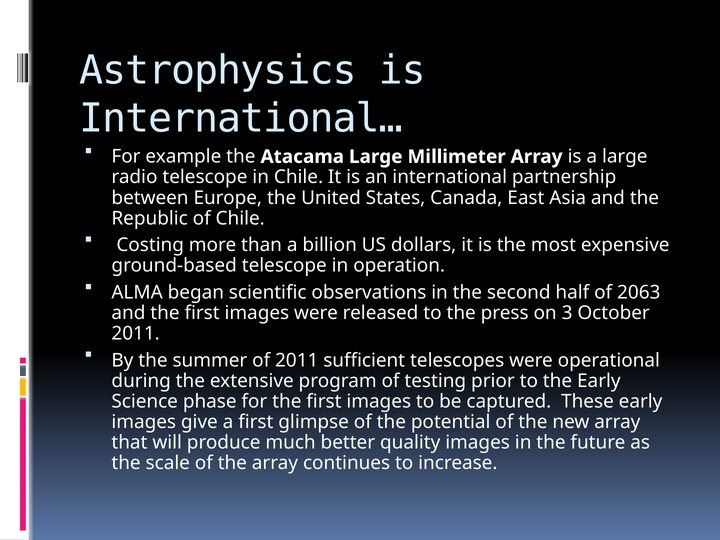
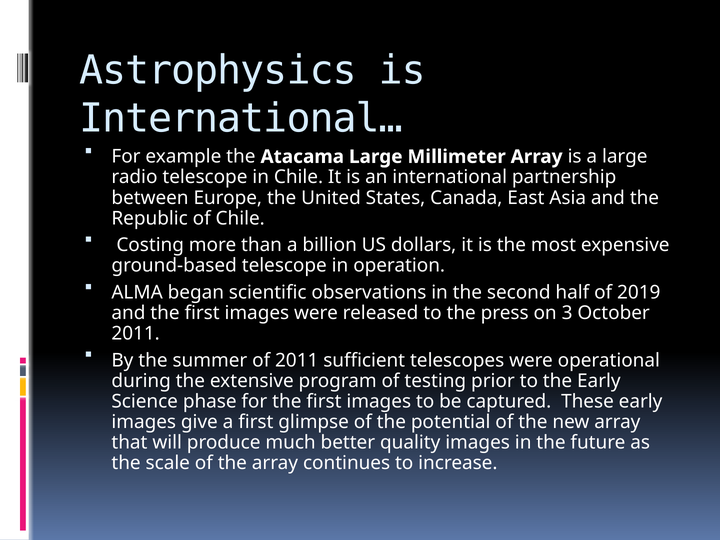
2063: 2063 -> 2019
